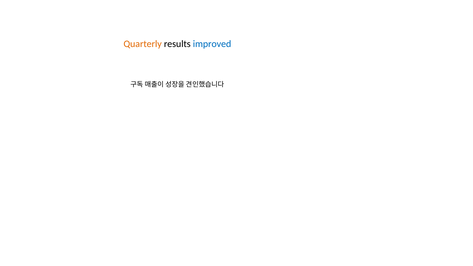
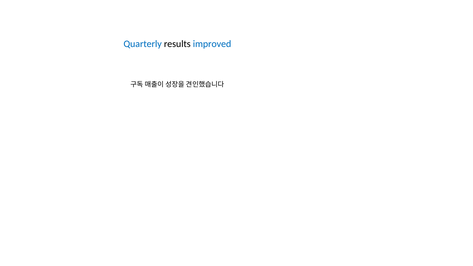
Quarterly colour: orange -> blue
